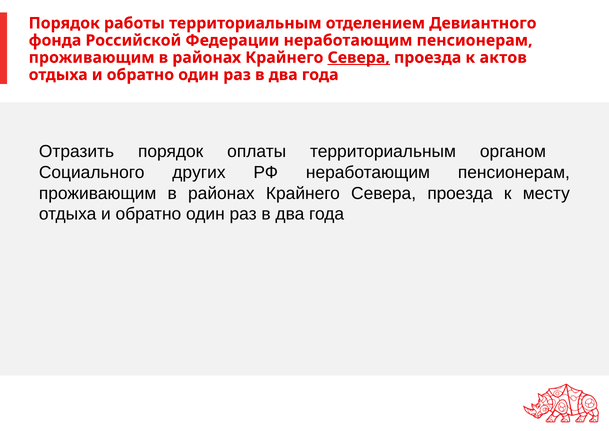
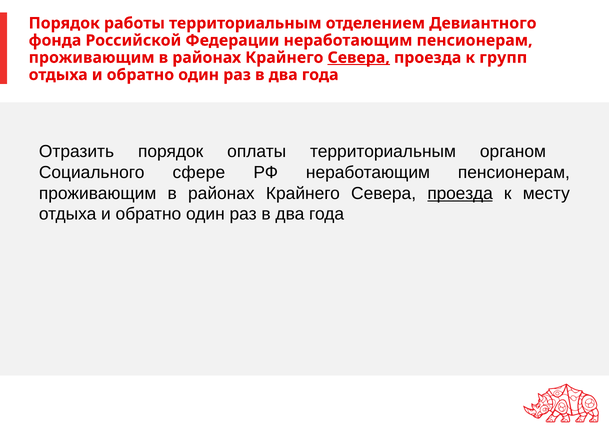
актов: актов -> групп
других: других -> сфере
проезда at (460, 193) underline: none -> present
